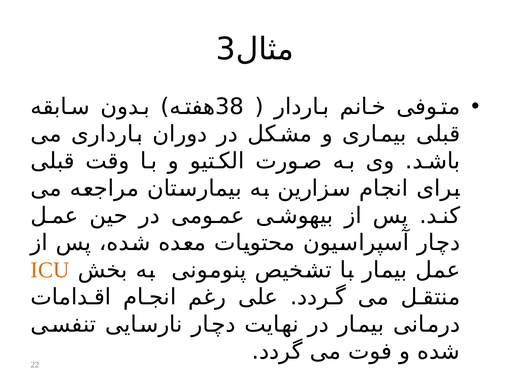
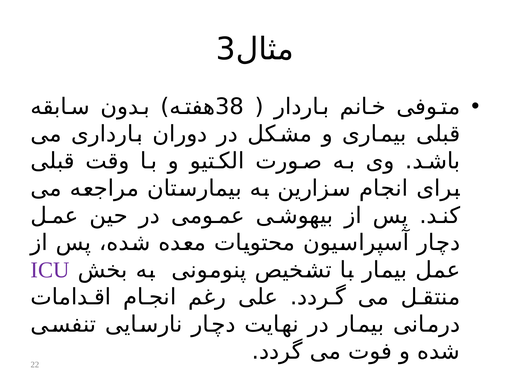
ICU colour: orange -> purple
